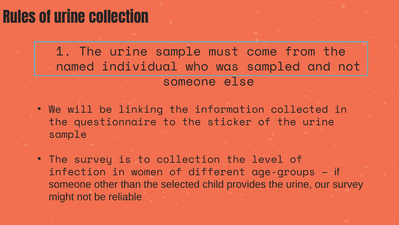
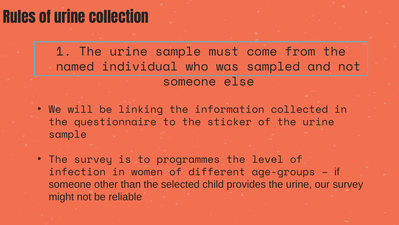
to collection: collection -> programmes
